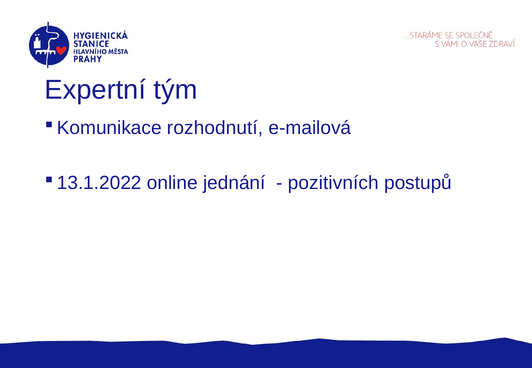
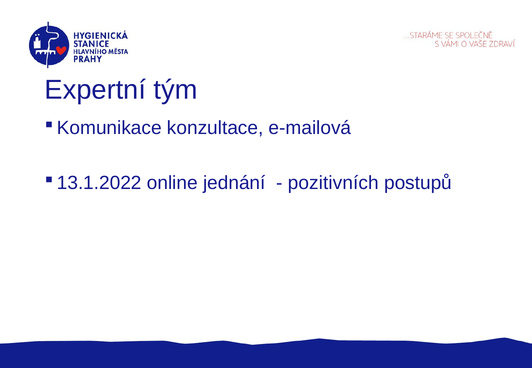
rozhodnutí: rozhodnutí -> konzultace
